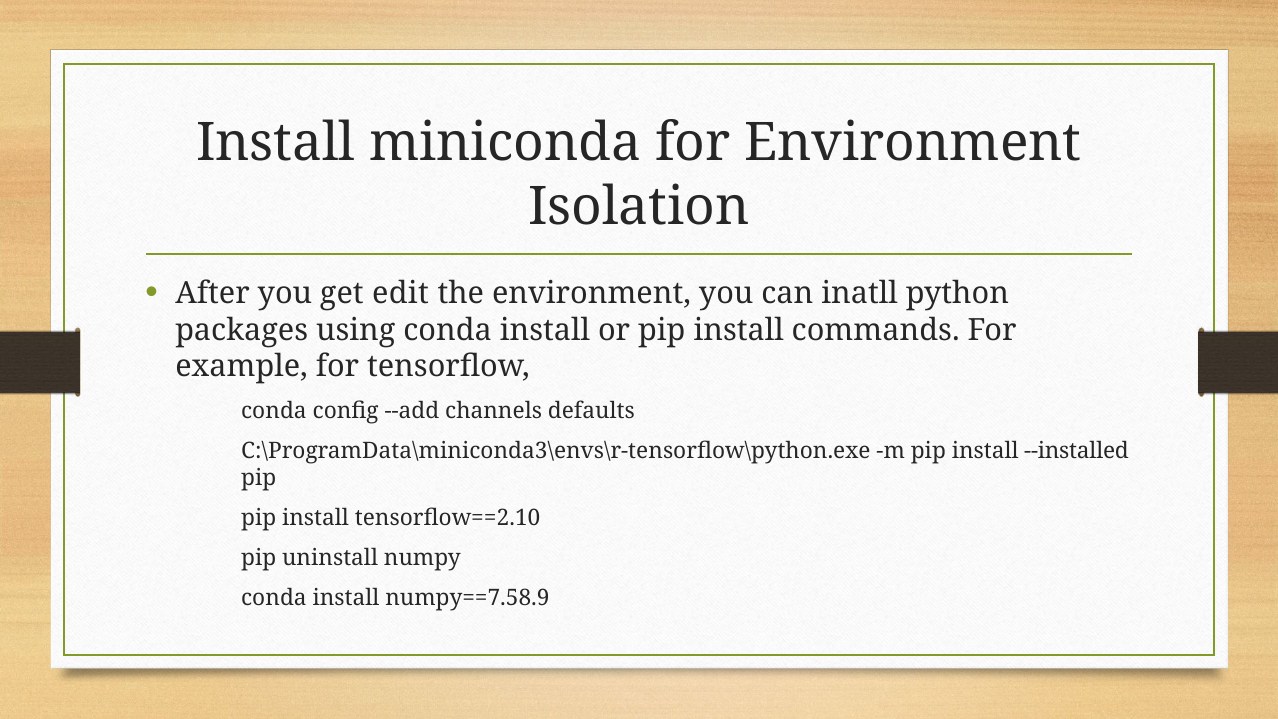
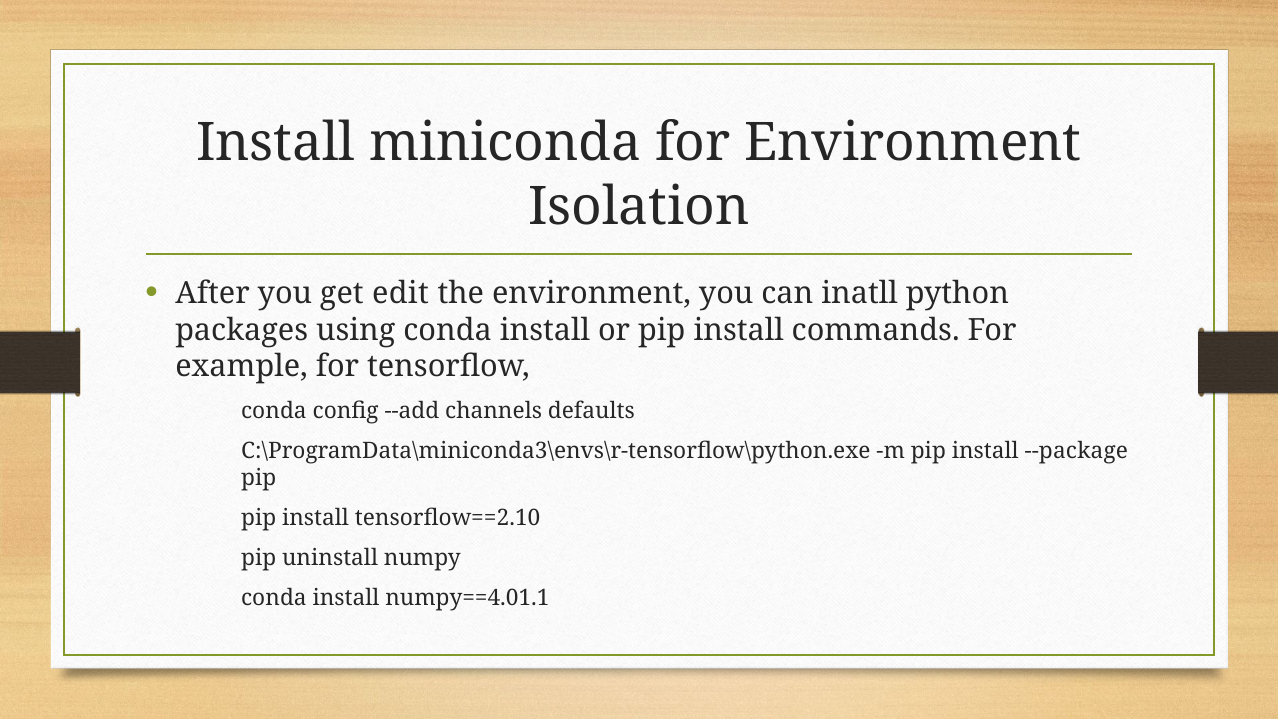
--installed: --installed -> --package
numpy==7.58.9: numpy==7.58.9 -> numpy==4.01.1
